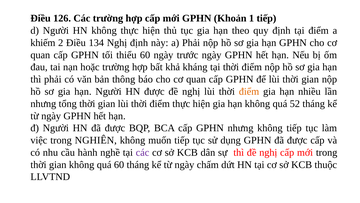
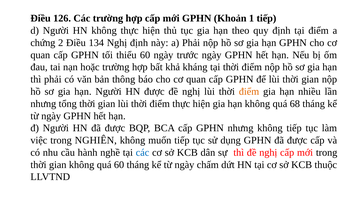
khiếm: khiếm -> chứng
52: 52 -> 68
các at (143, 152) colour: purple -> blue
